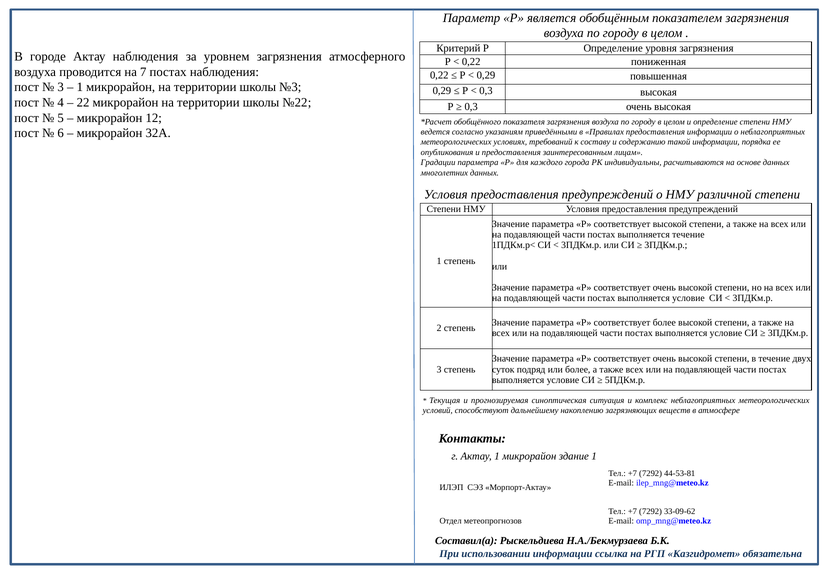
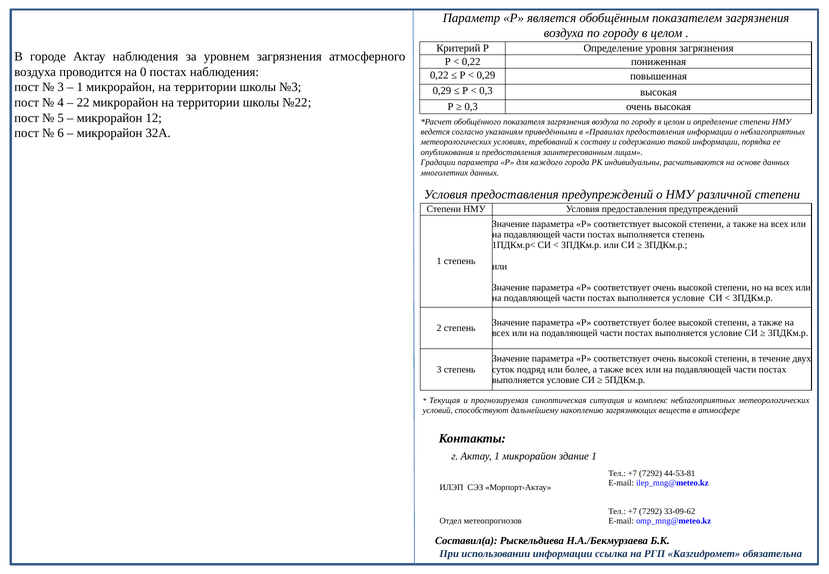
7: 7 -> 0
выполняется течение: течение -> степень
